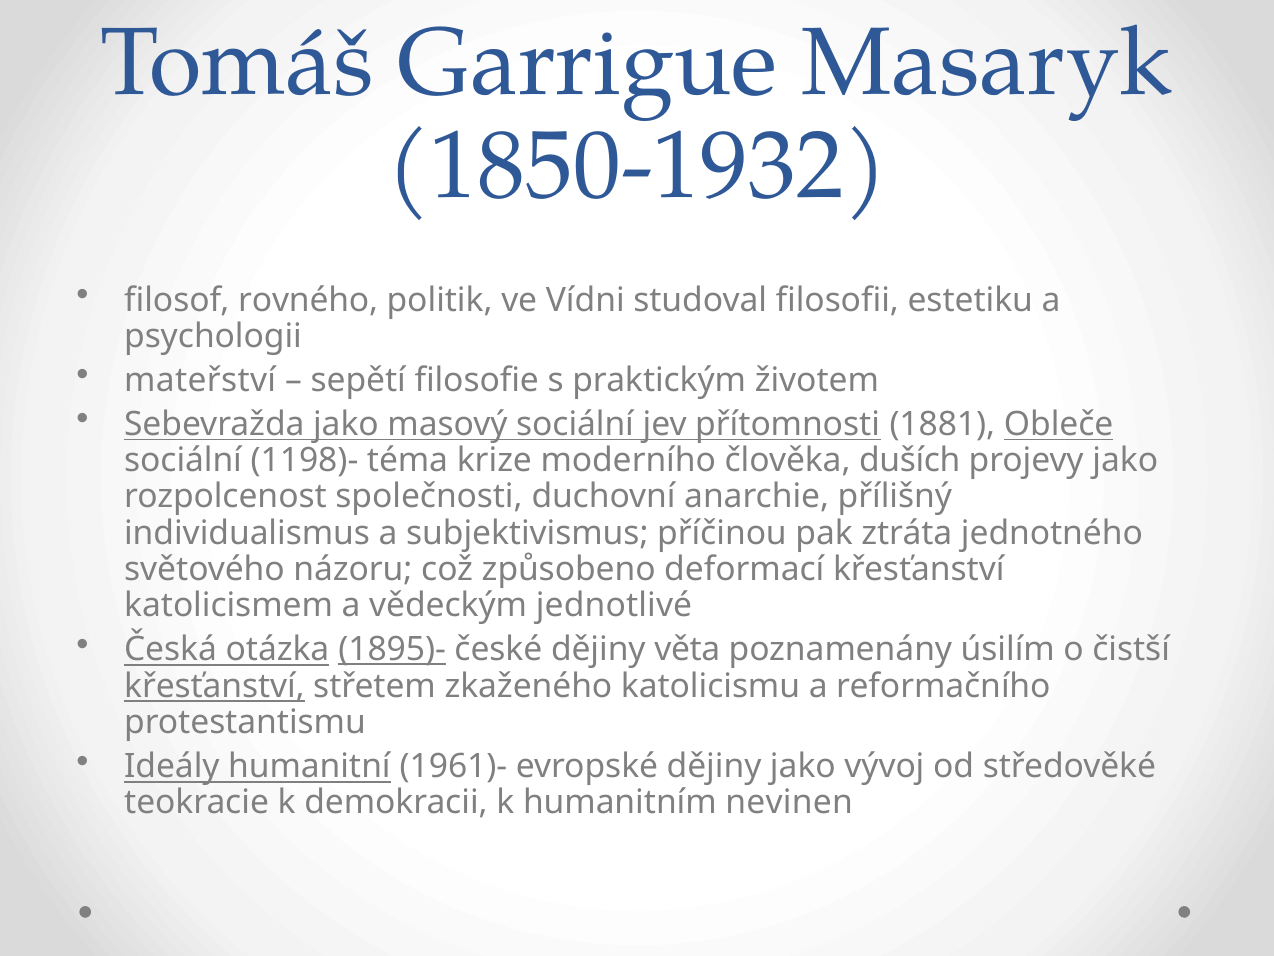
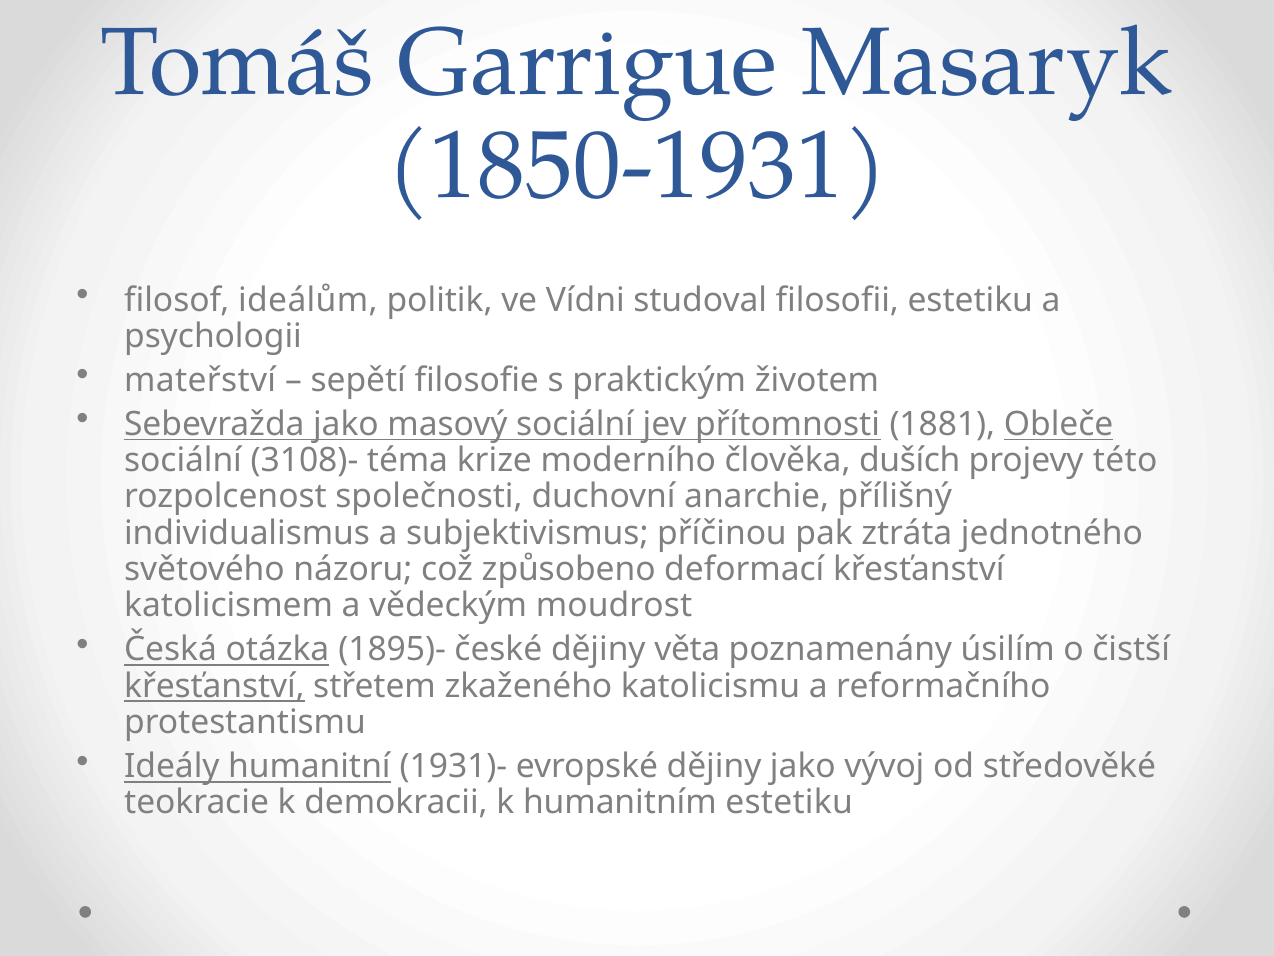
1850-1932: 1850-1932 -> 1850-1931
rovného: rovného -> ideálům
1198)-: 1198)- -> 3108)-
projevy jako: jako -> této
jednotlivé: jednotlivé -> moudrost
1895)- underline: present -> none
1961)-: 1961)- -> 1931)-
humanitním nevinen: nevinen -> estetiku
